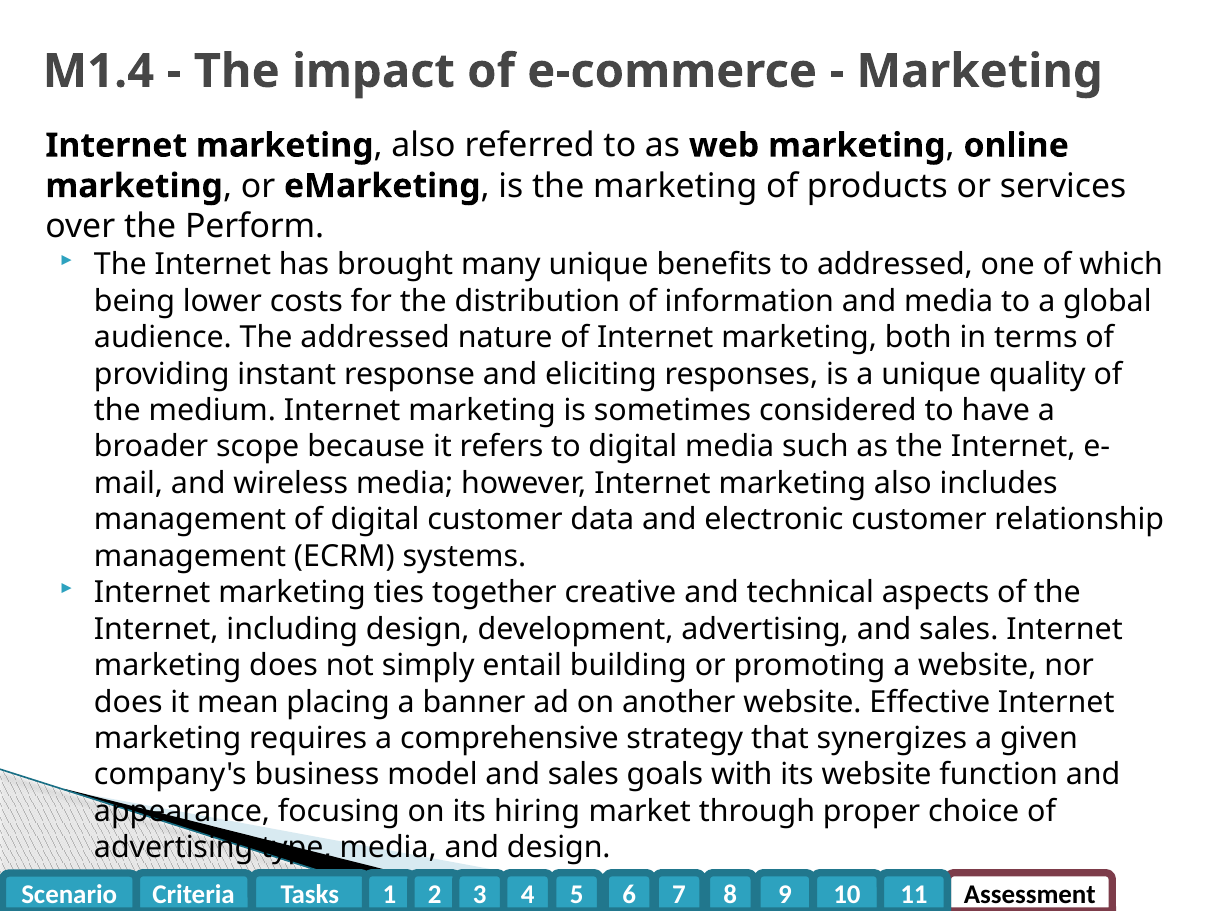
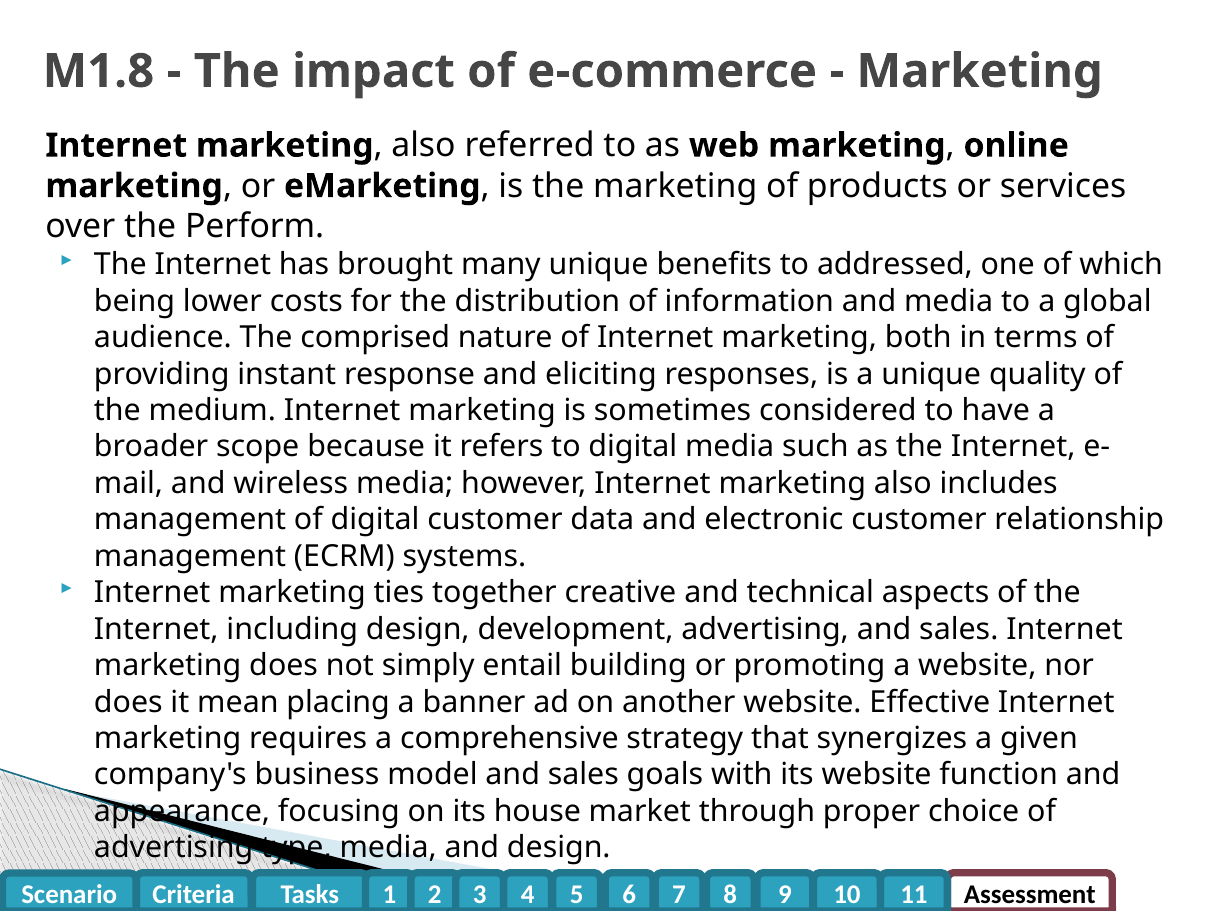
M1.4: M1.4 -> M1.8
The addressed: addressed -> comprised
hiring: hiring -> house
